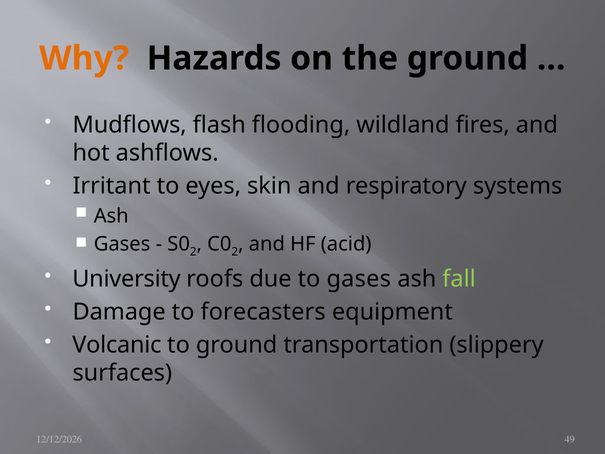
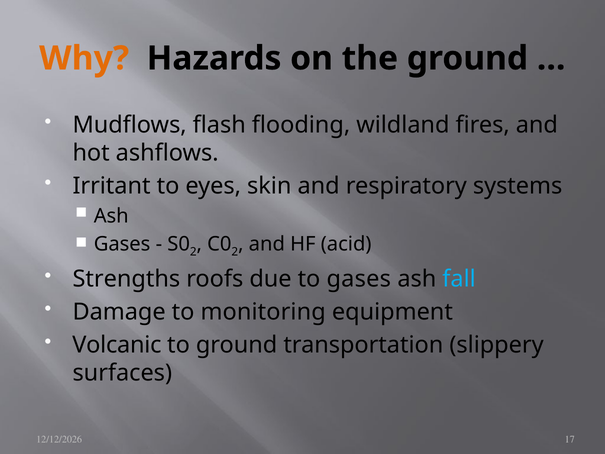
University: University -> Strengths
fall colour: light green -> light blue
forecasters: forecasters -> monitoring
49: 49 -> 17
